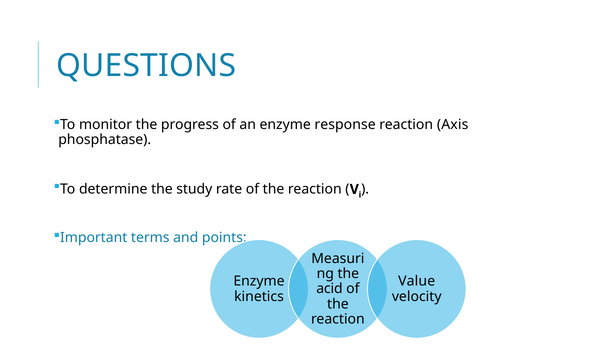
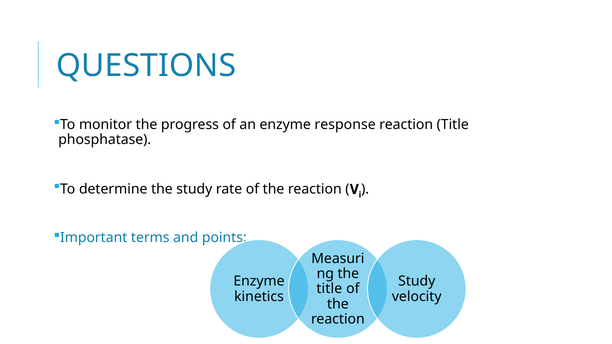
reaction Axis: Axis -> Title
Value at (417, 281): Value -> Study
acid at (329, 289): acid -> title
